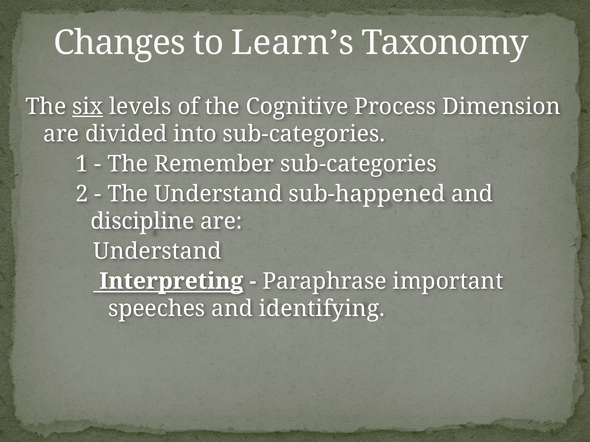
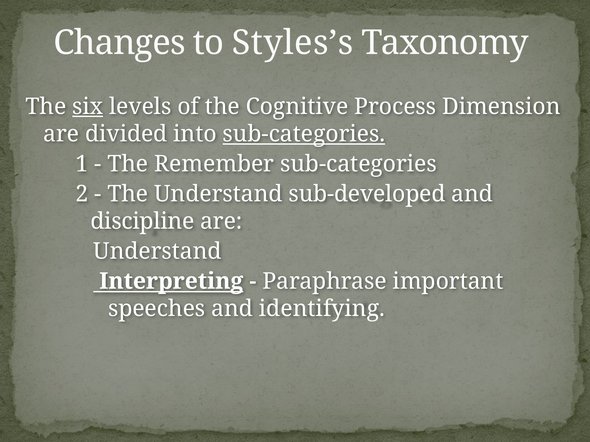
Learn’s: Learn’s -> Styles’s
sub-categories at (304, 134) underline: none -> present
sub-happened: sub-happened -> sub-developed
